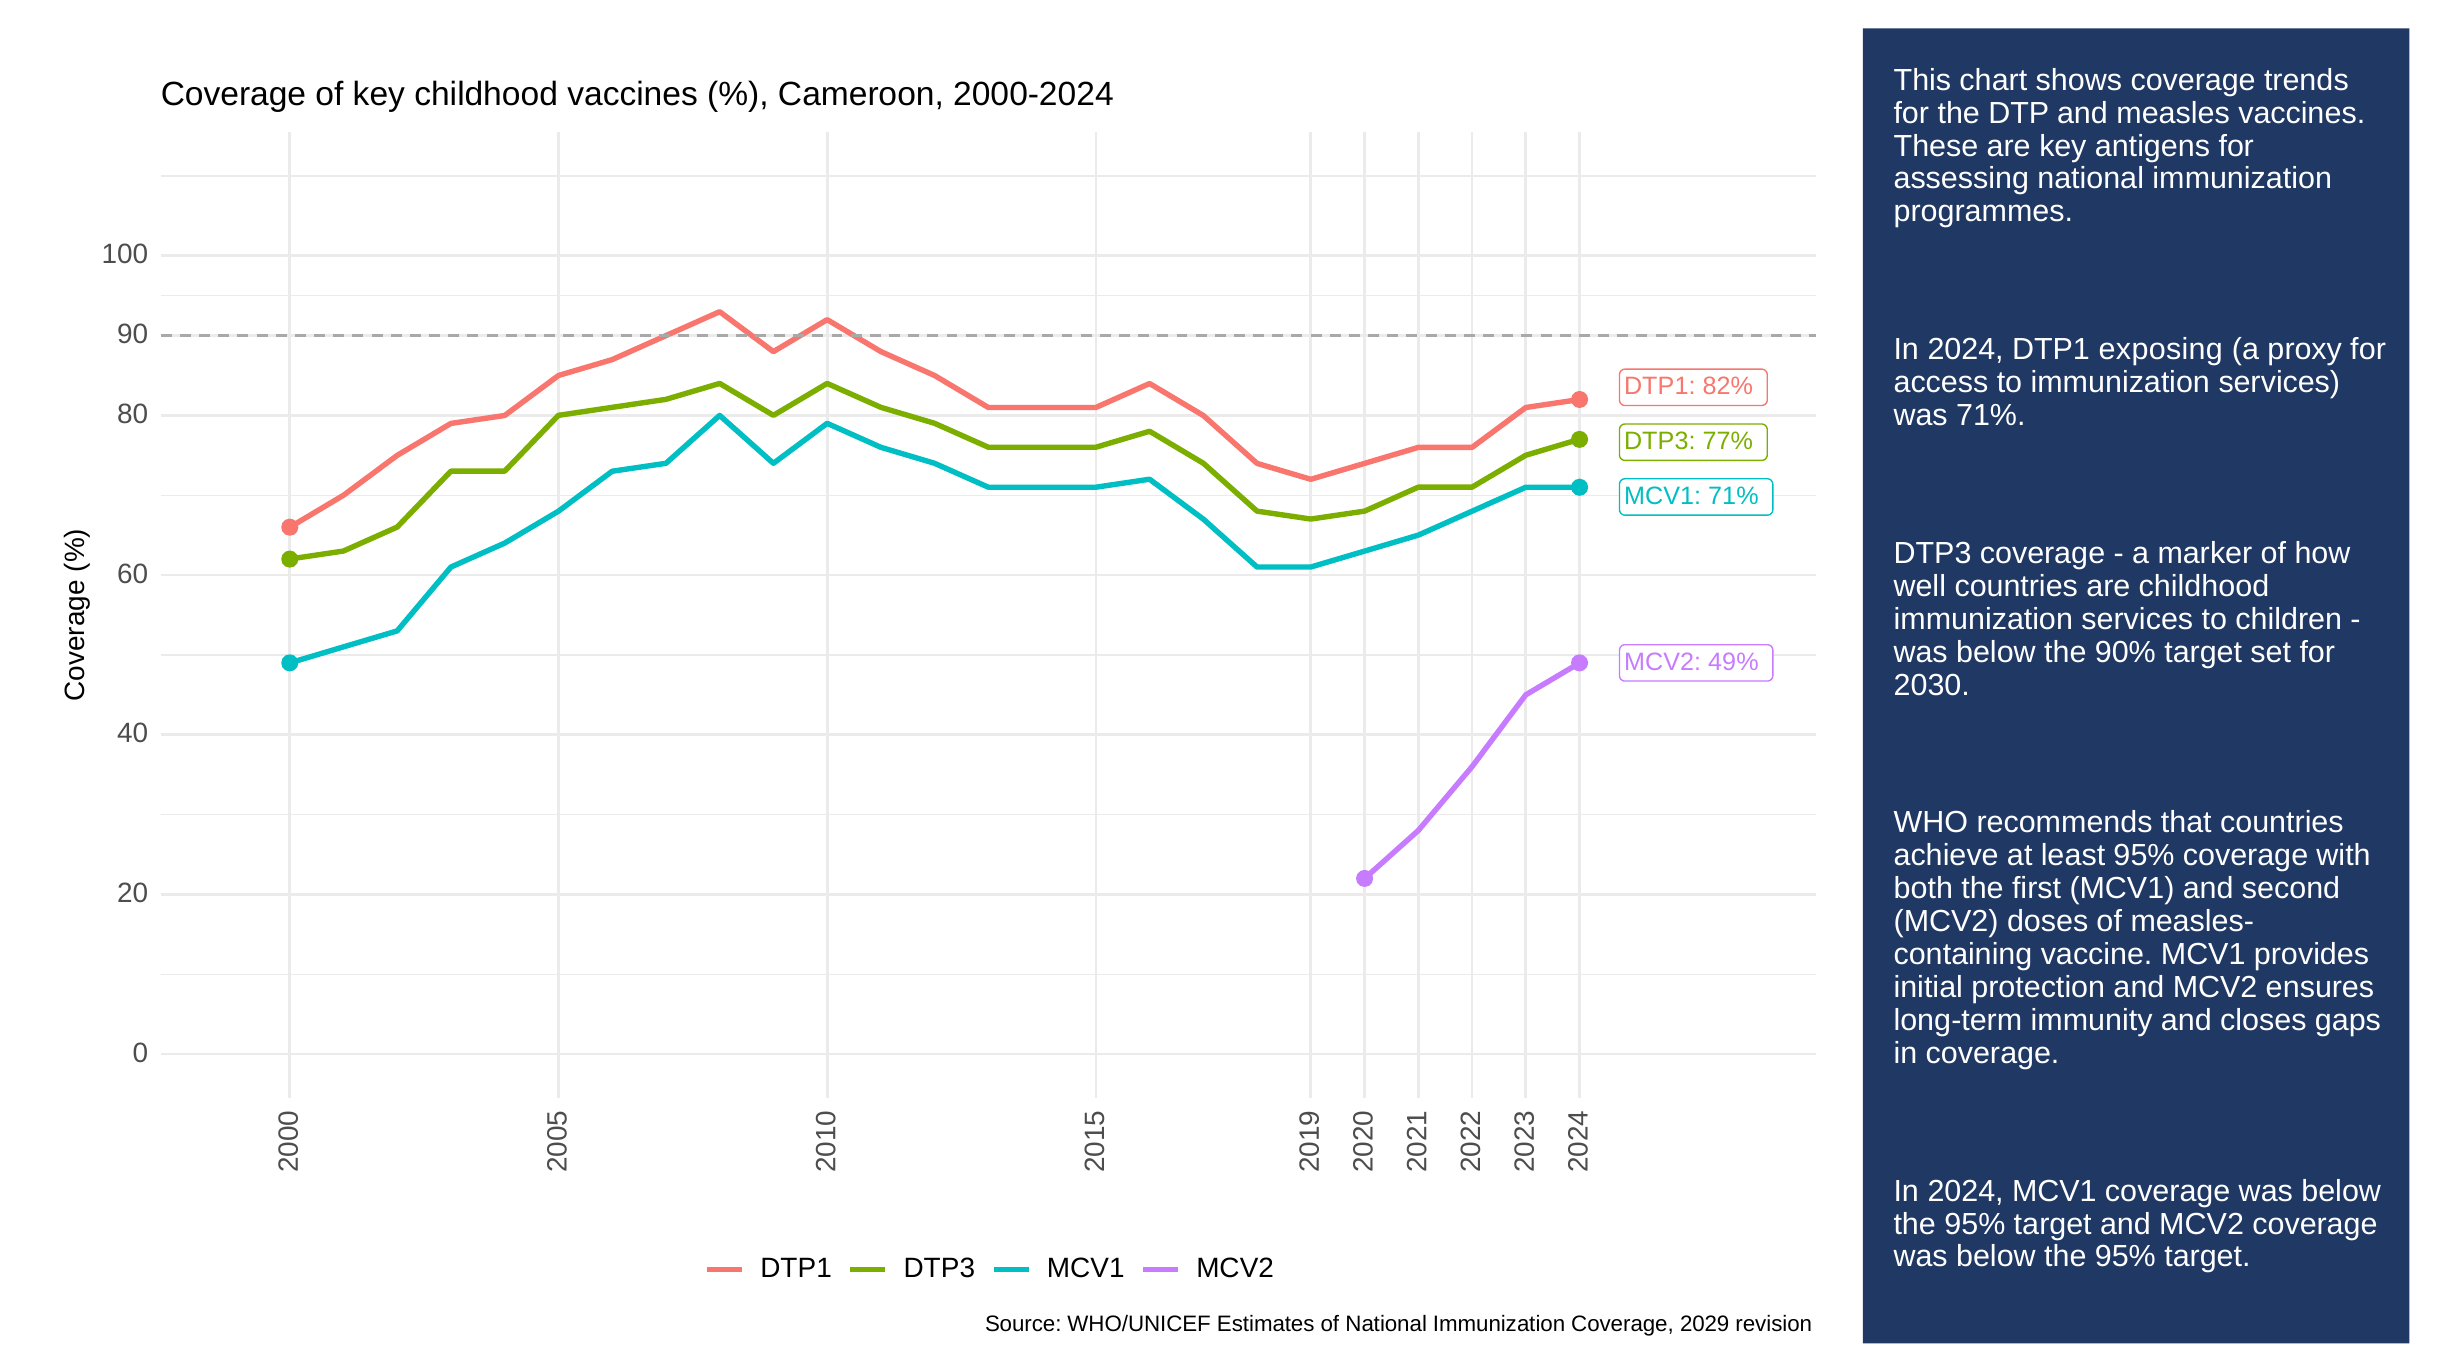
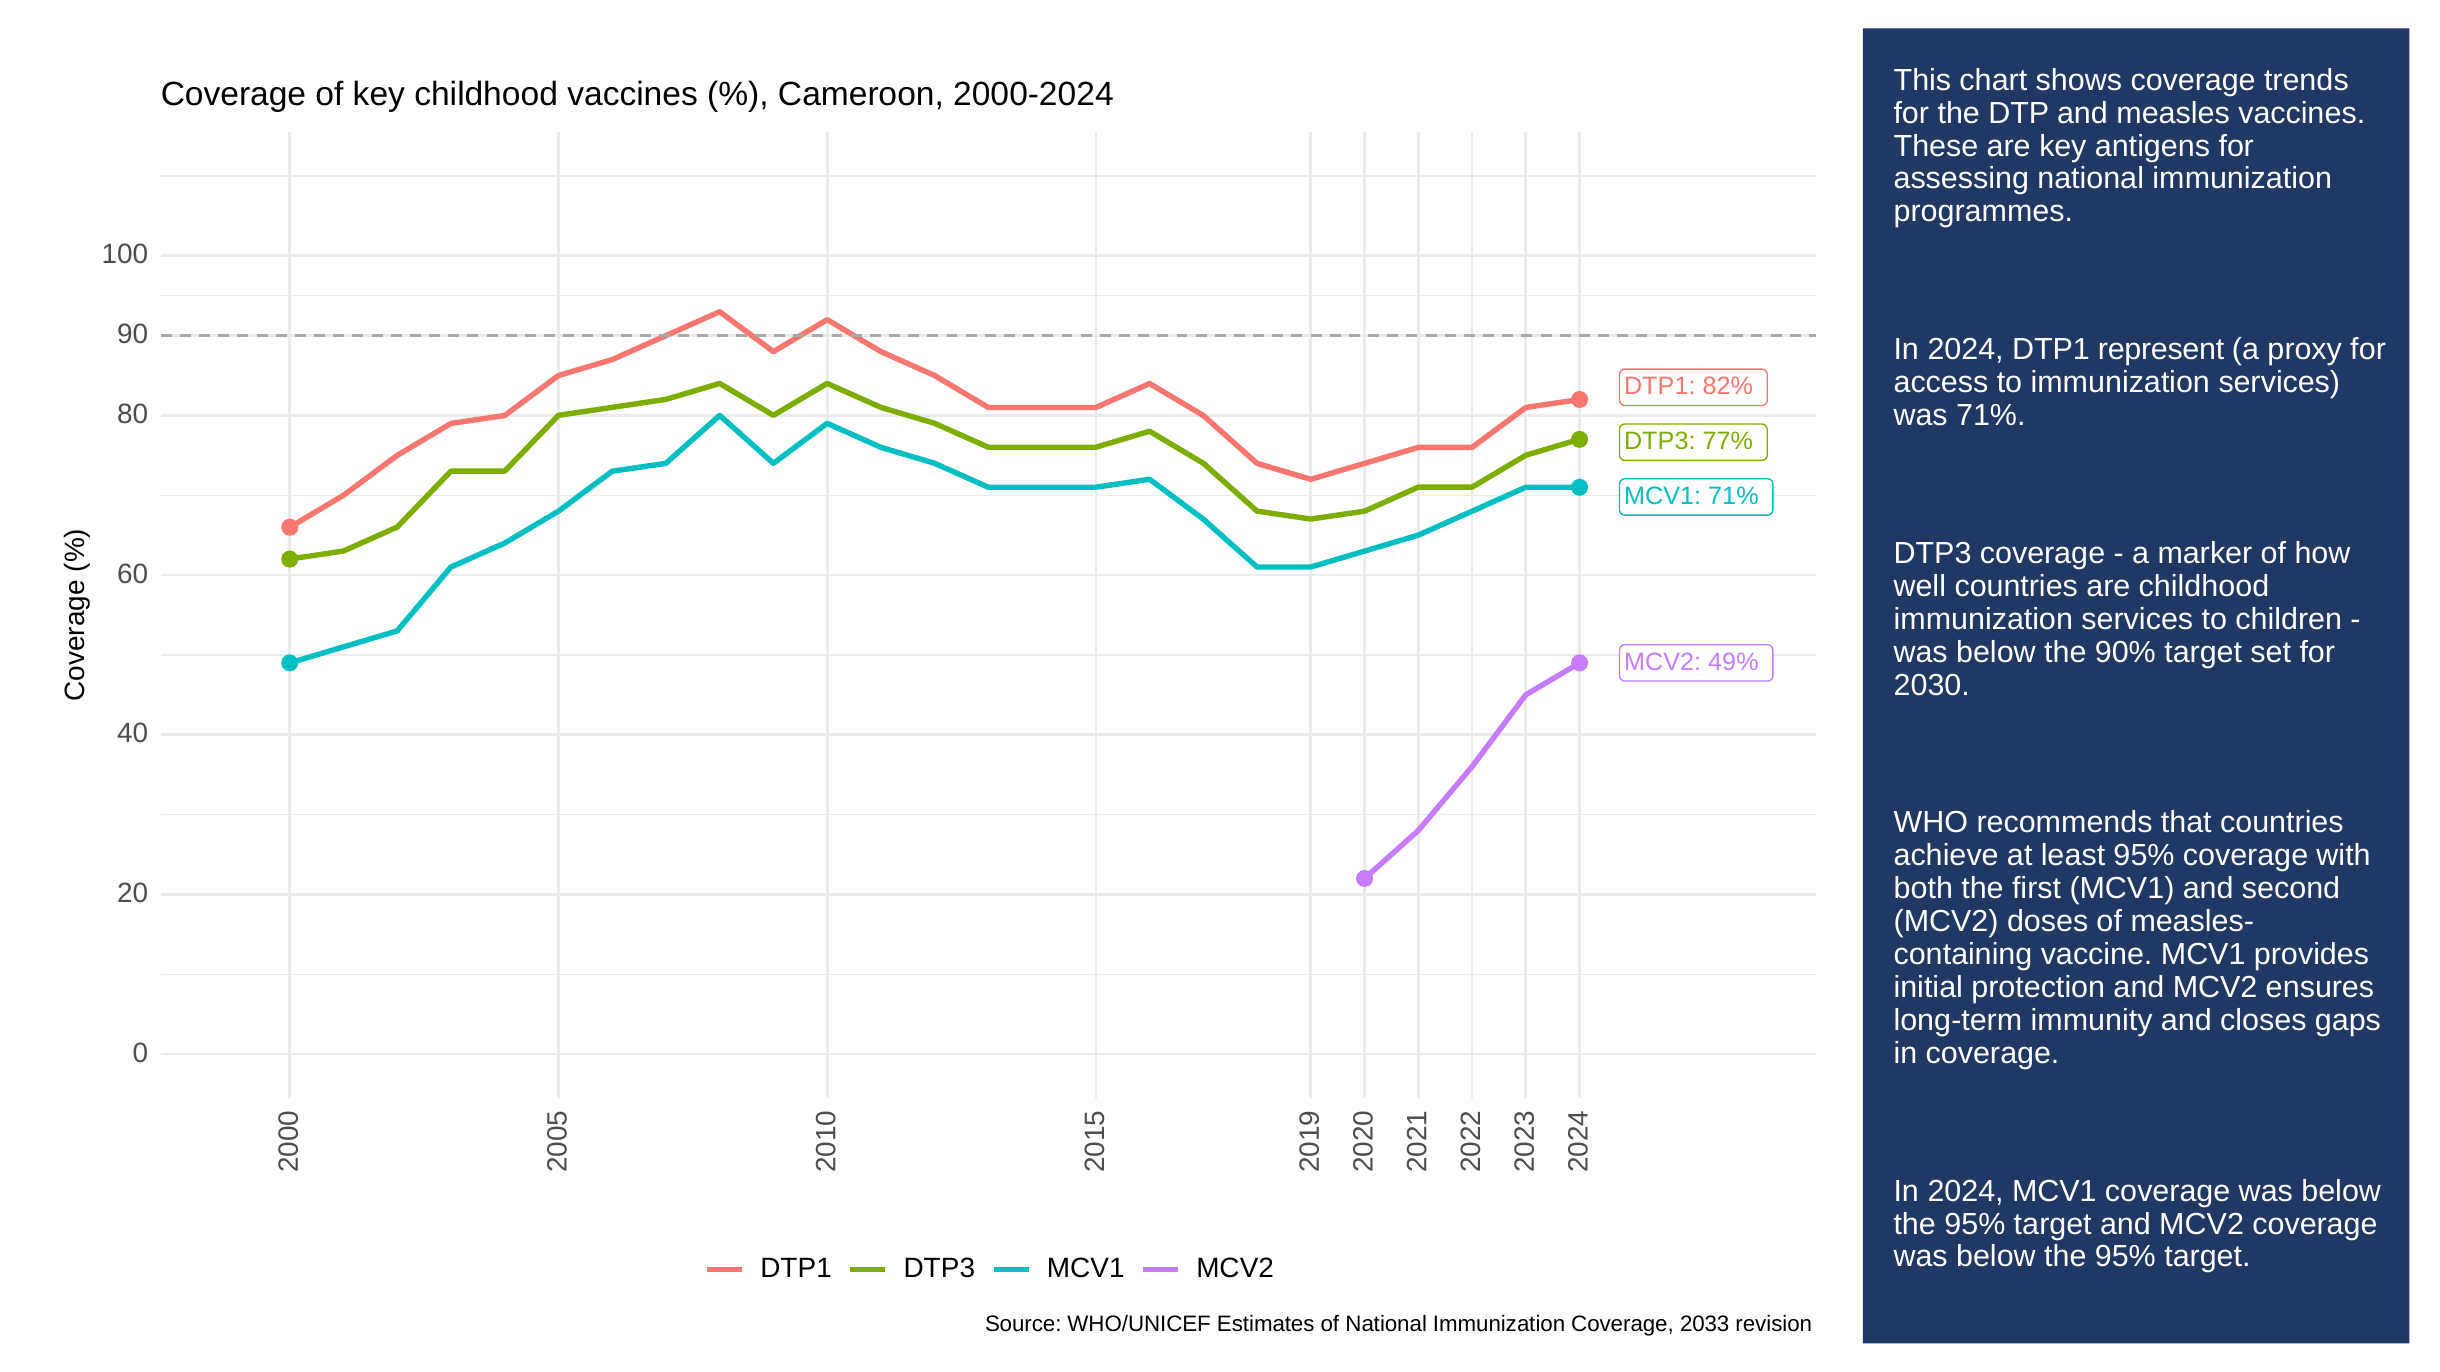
exposing: exposing -> represent
2029: 2029 -> 2033
